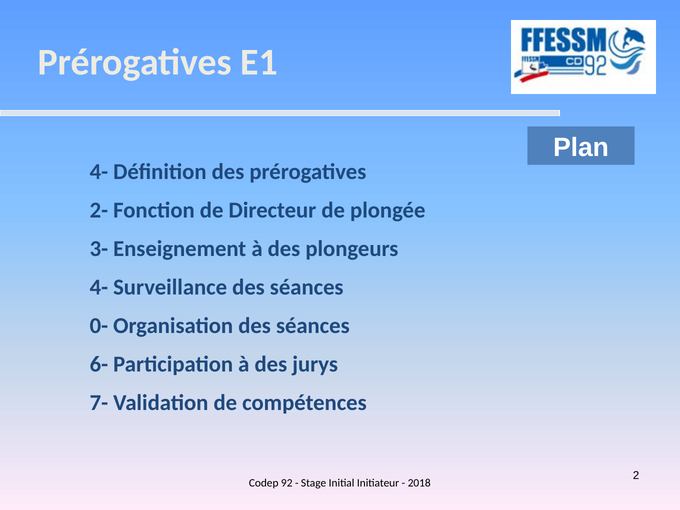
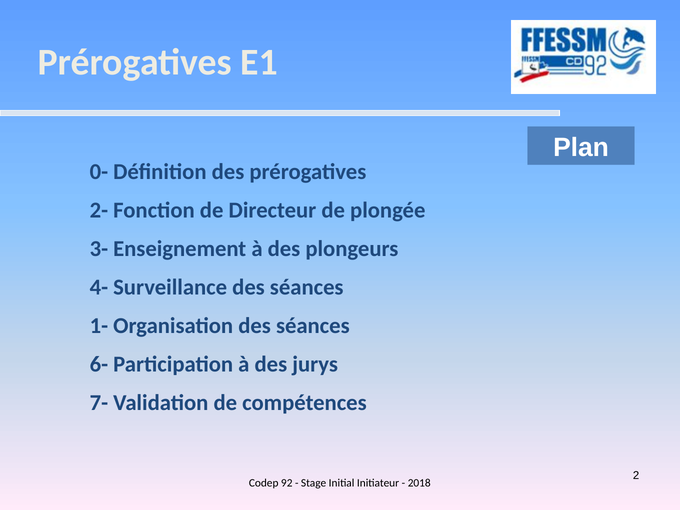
4- at (99, 172): 4- -> 0-
0-: 0- -> 1-
